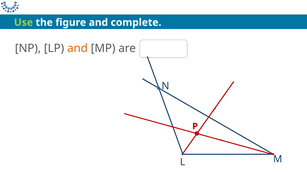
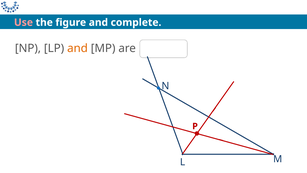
Use colour: light green -> pink
